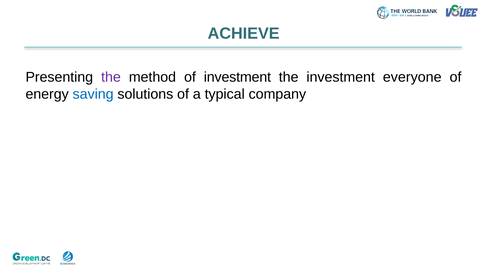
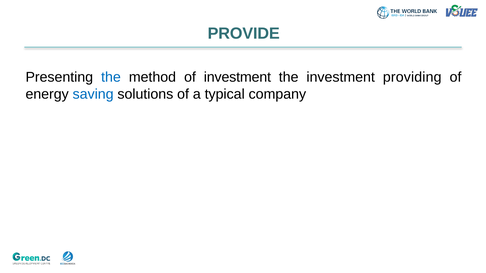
ACHIEVE: ACHIEVE -> PROVIDE
the at (111, 77) colour: purple -> blue
everyone: everyone -> providing
